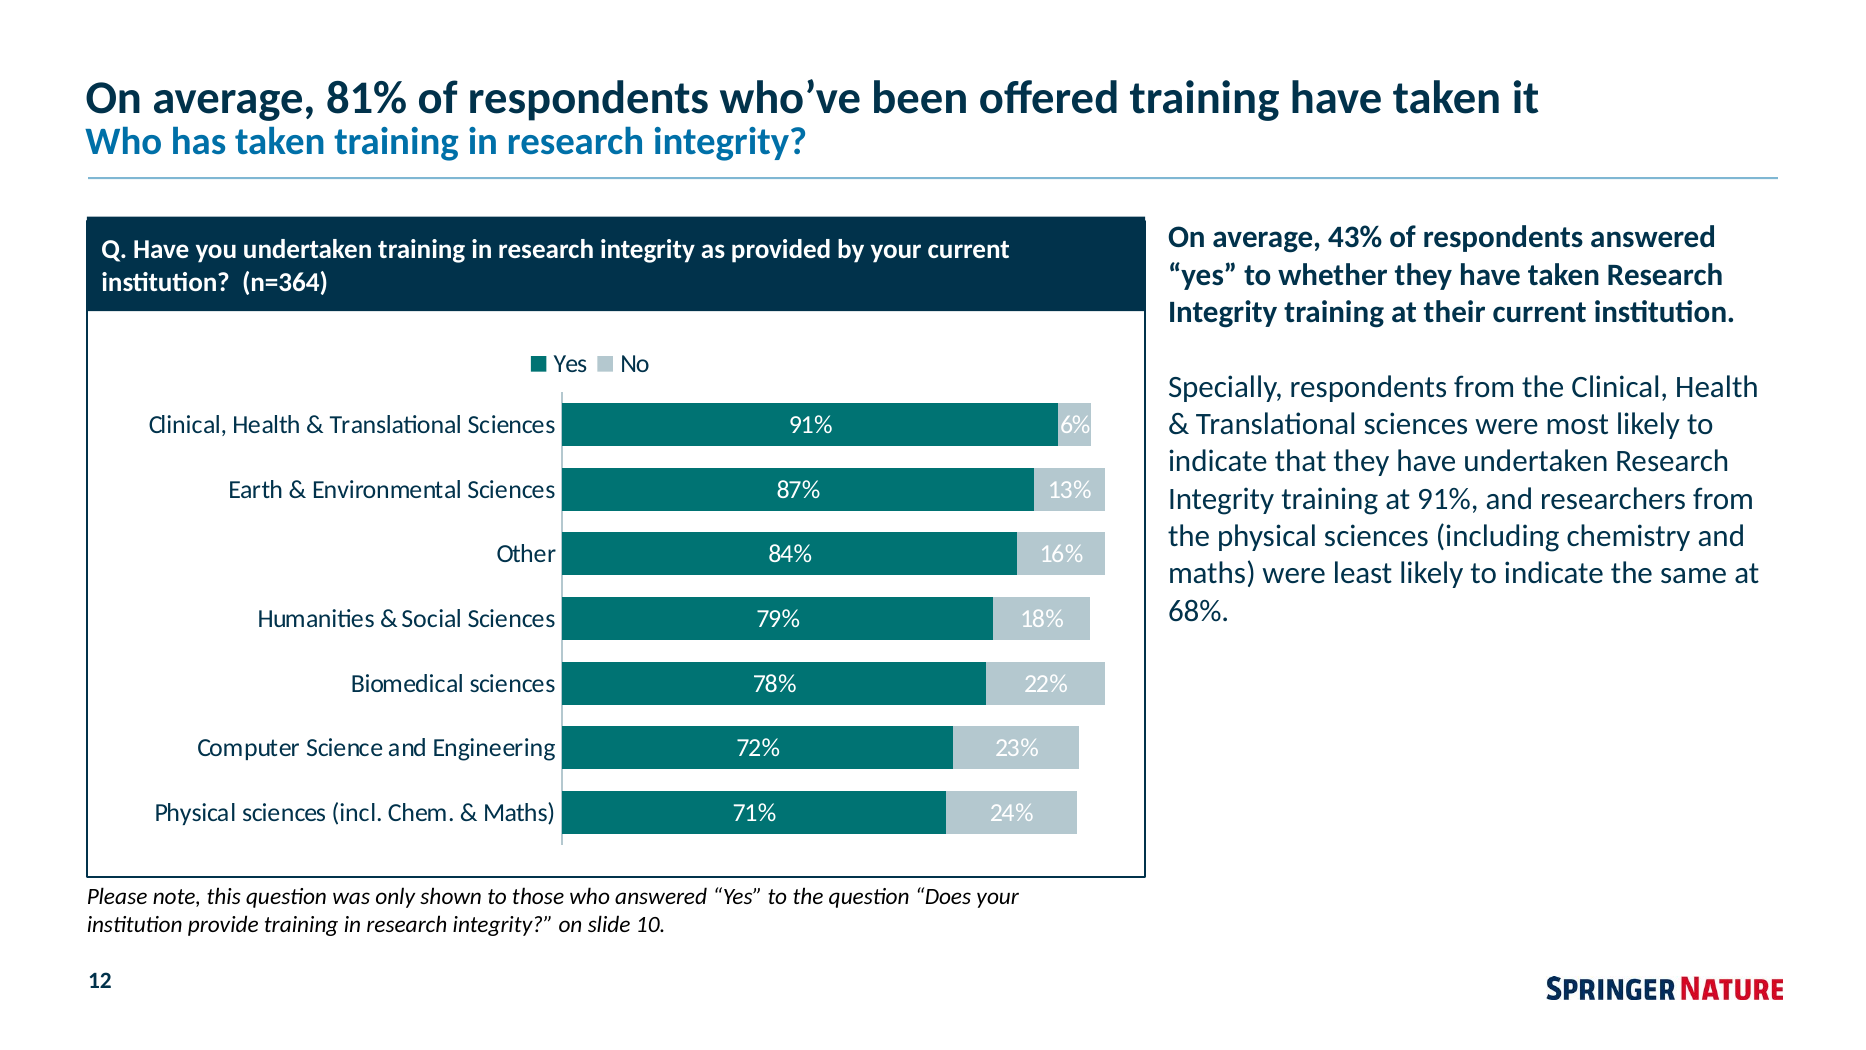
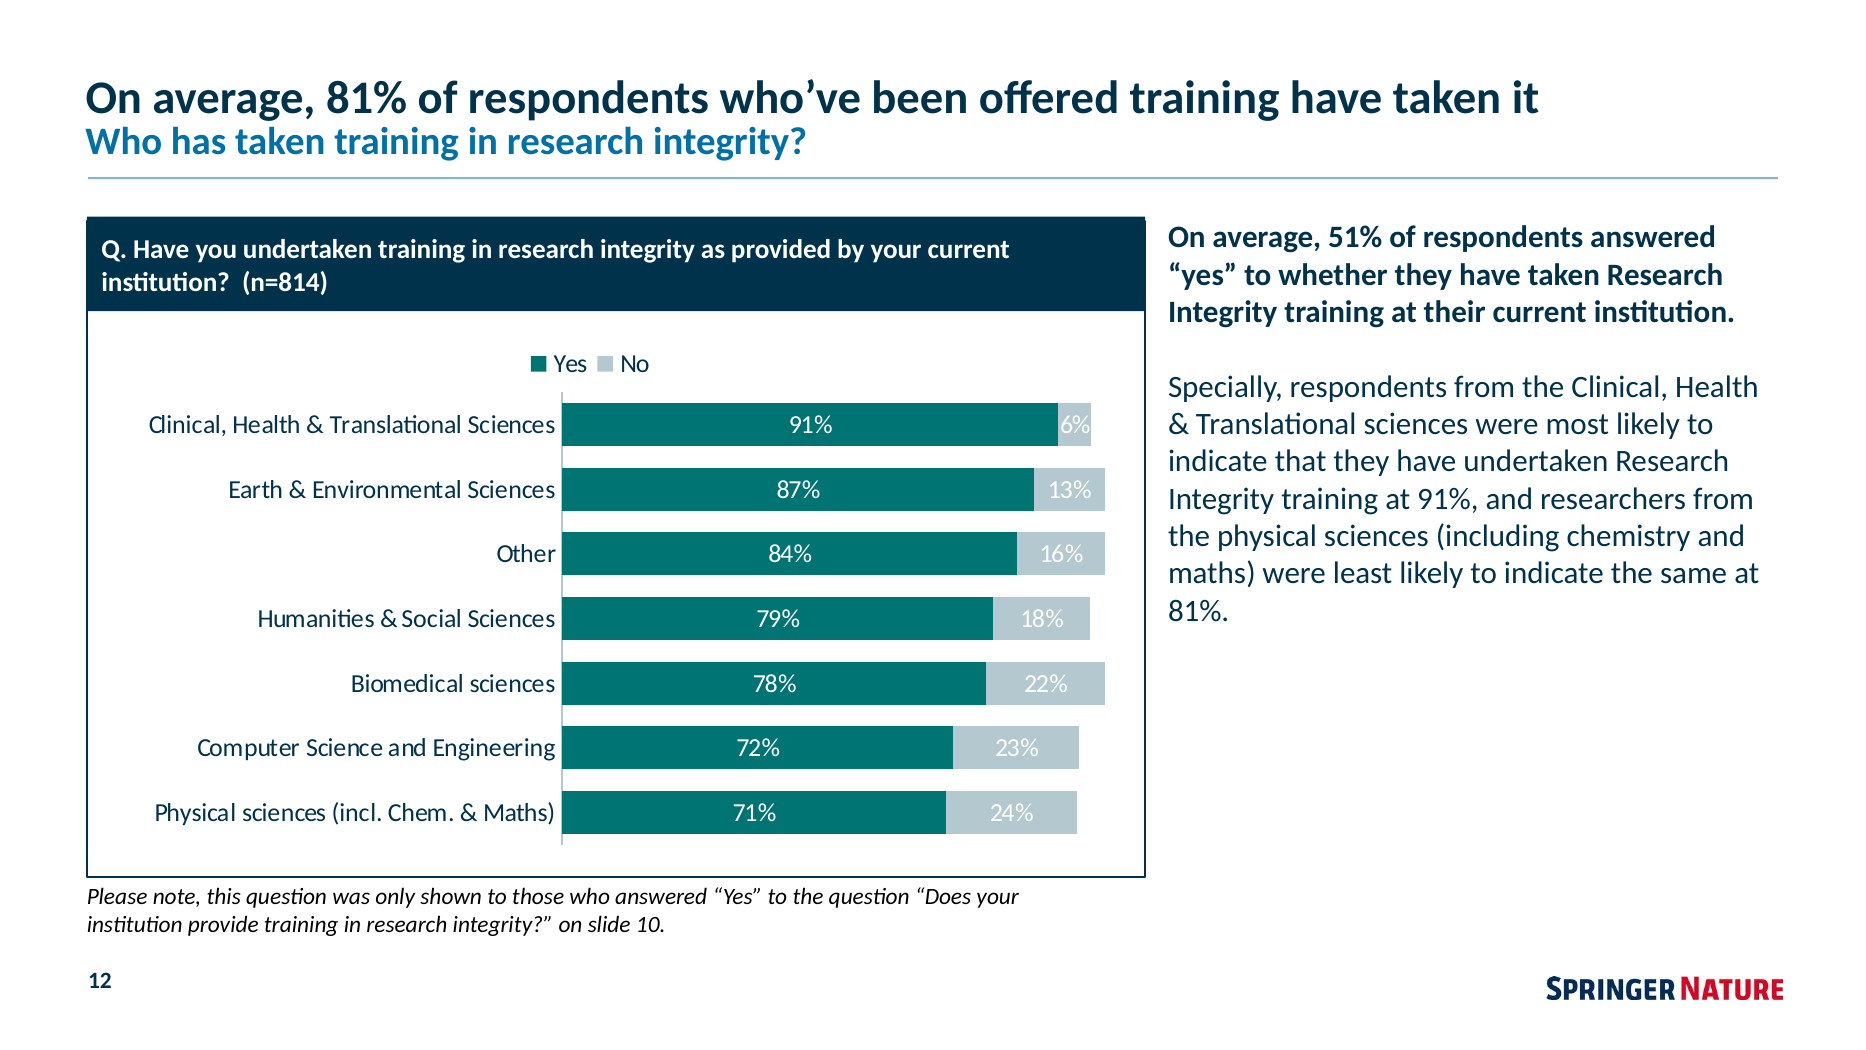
43%: 43% -> 51%
n=364: n=364 -> n=814
68% at (1199, 611): 68% -> 81%
